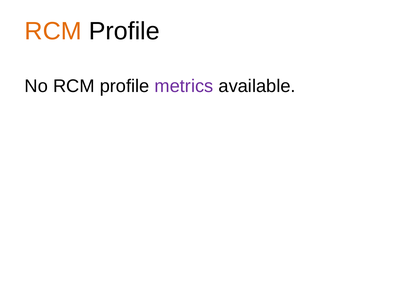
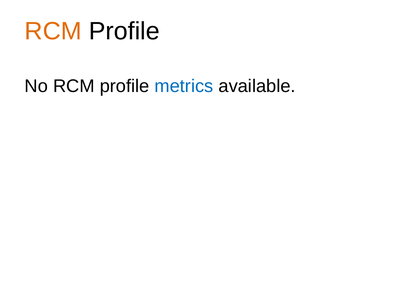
metrics colour: purple -> blue
